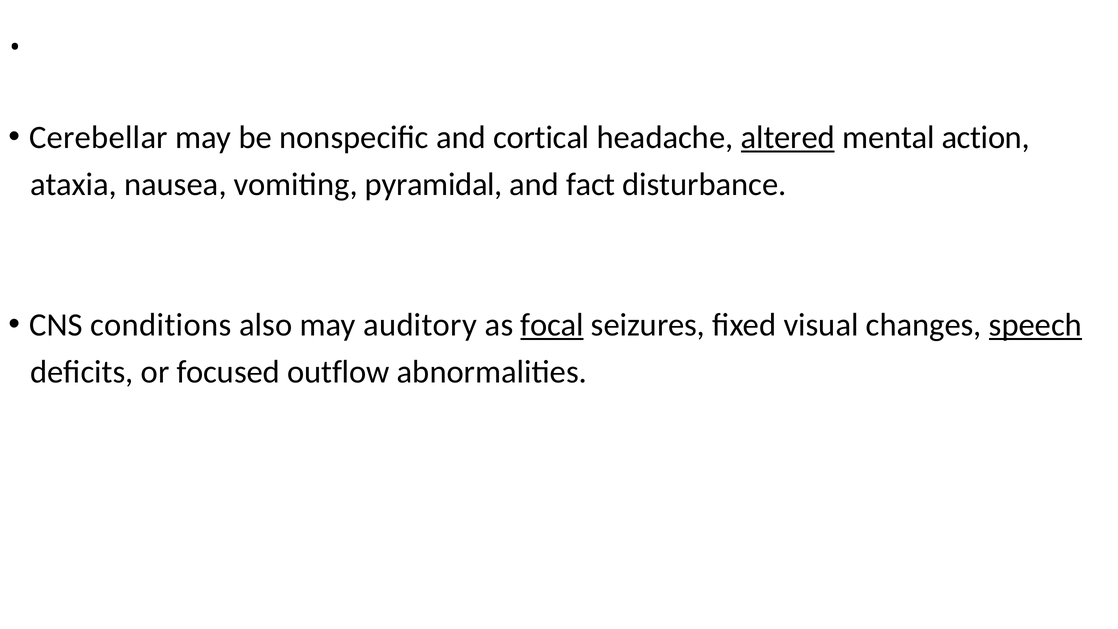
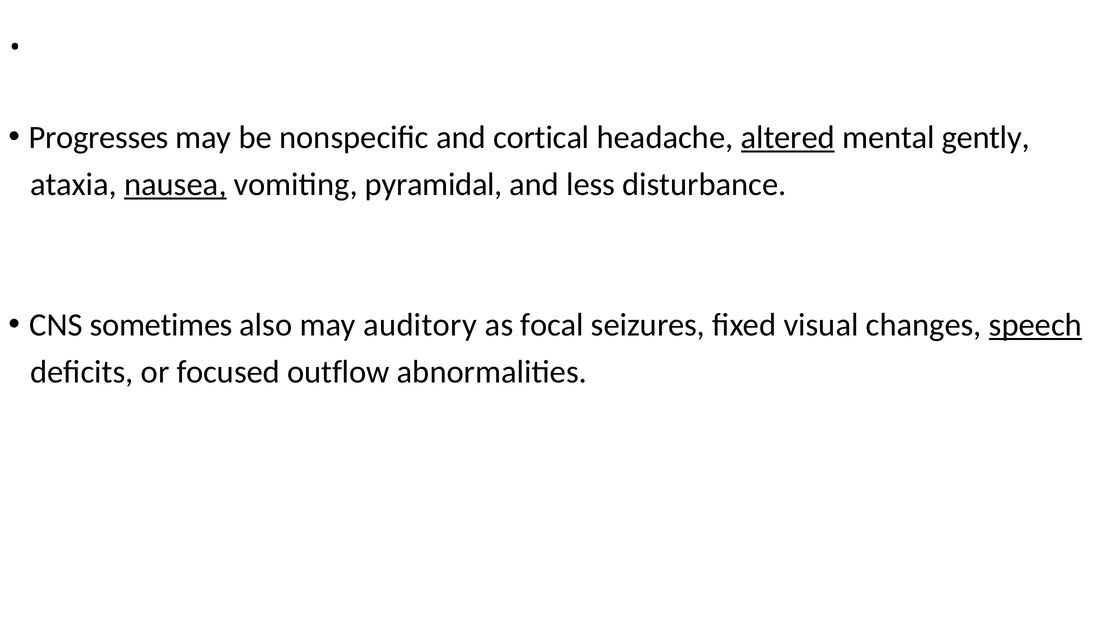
Cerebellar: Cerebellar -> Progresses
action: action -> gently
nausea underline: none -> present
fact: fact -> less
conditions: conditions -> sometimes
focal underline: present -> none
